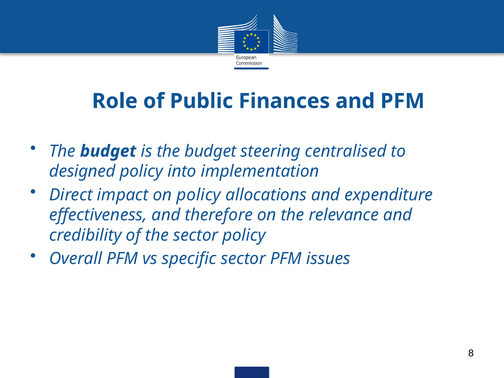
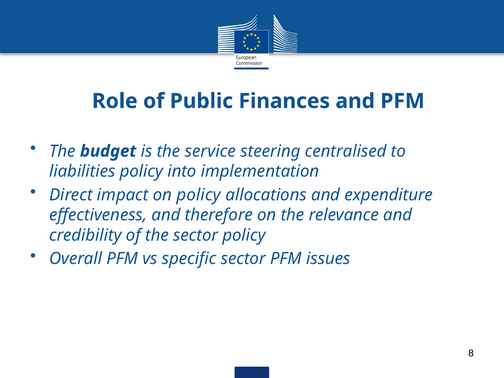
is the budget: budget -> service
designed: designed -> liabilities
